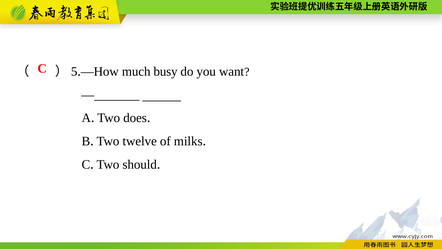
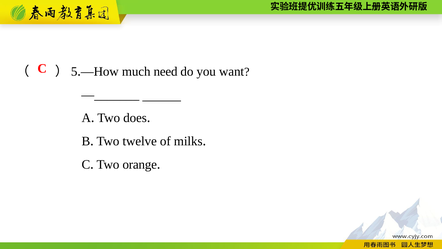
busy: busy -> need
should: should -> orange
